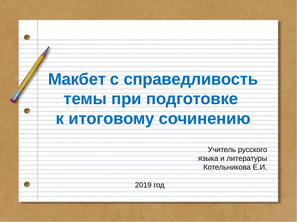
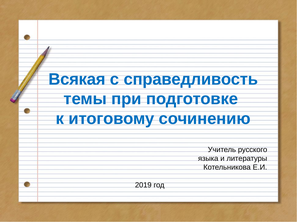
Макбет: Макбет -> Всякая
